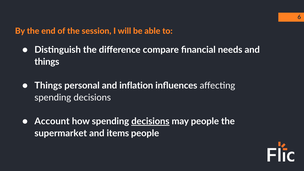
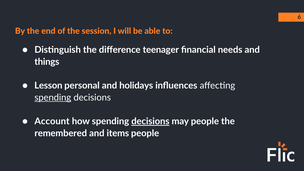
compare: compare -> teenager
Things at (48, 86): Things -> Lesson
inflation: inflation -> holidays
spending at (53, 98) underline: none -> present
supermarket: supermarket -> remembered
